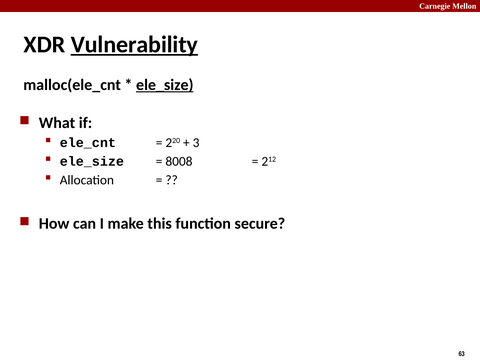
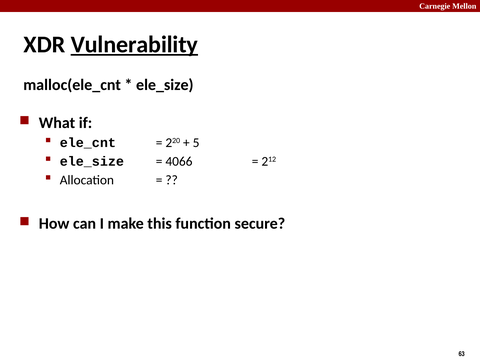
ele_size at (165, 85) underline: present -> none
3: 3 -> 5
8008: 8008 -> 4066
